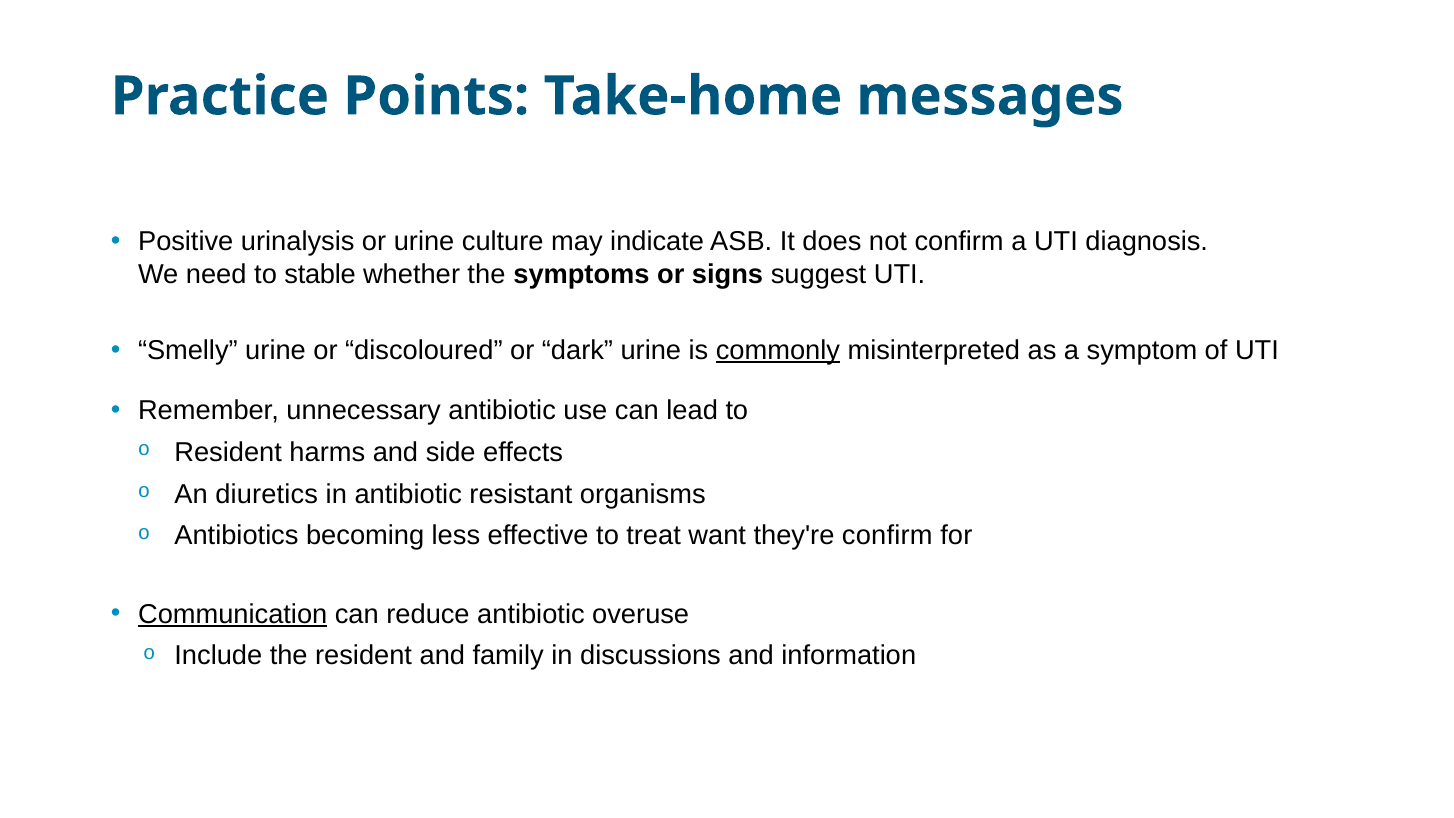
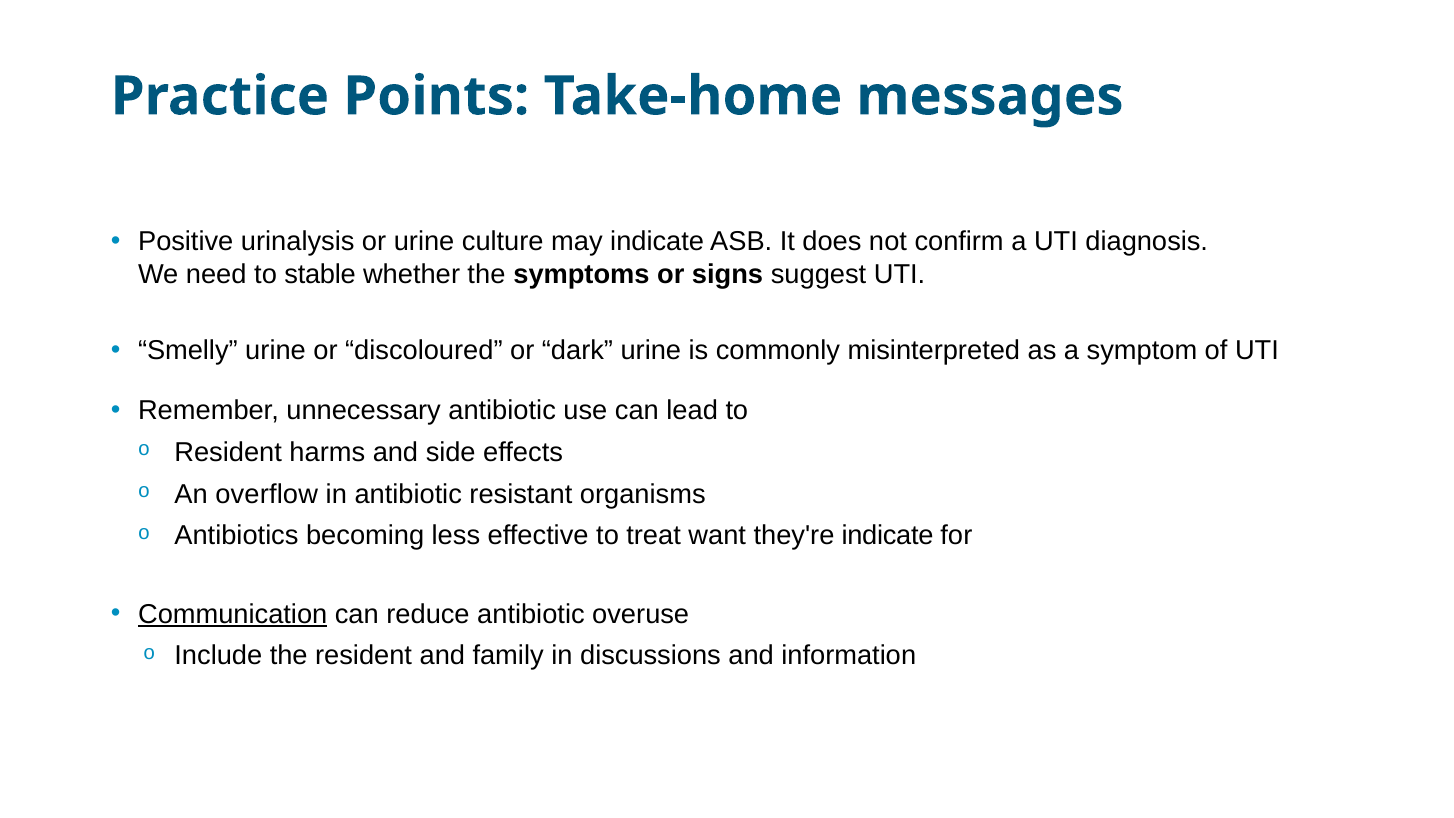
commonly underline: present -> none
diuretics: diuretics -> overflow
they're confirm: confirm -> indicate
